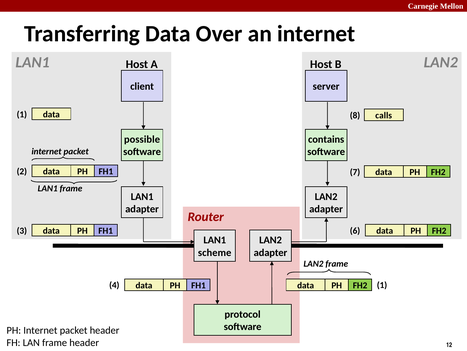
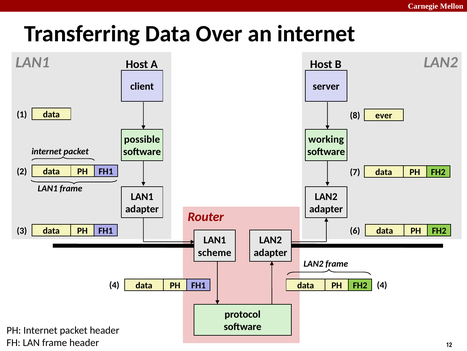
calls: calls -> ever
contains: contains -> working
FH2 1: 1 -> 4
